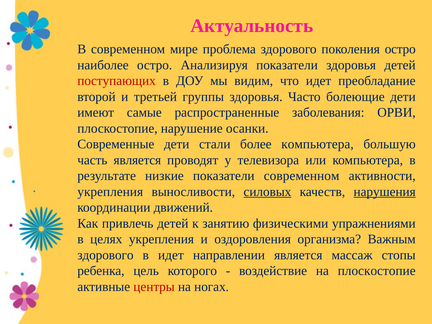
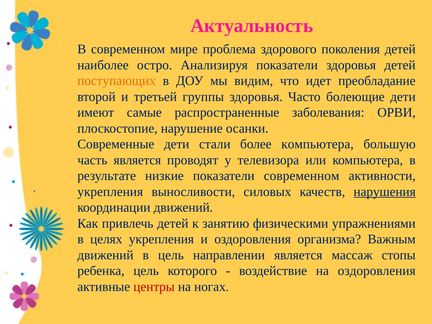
поколения остро: остро -> детей
поступающих colour: red -> orange
силовых underline: present -> none
здорового at (105, 255): здорового -> движений
в идет: идет -> цель
на плоскостопие: плоскостопие -> оздоровления
